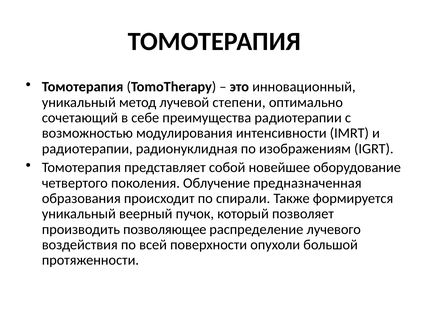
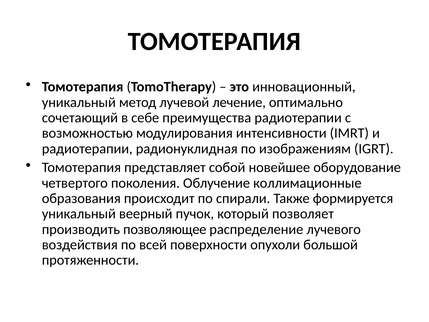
степени: степени -> лечение
предназначенная: предназначенная -> коллимационные
